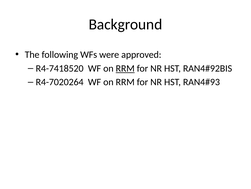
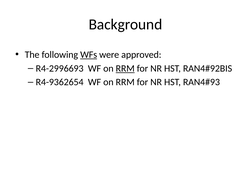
WFs underline: none -> present
R4-7418520: R4-7418520 -> R4-2996693
R4-7020264: R4-7020264 -> R4-9362654
